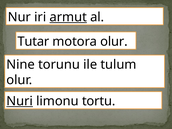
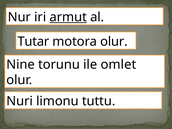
tulum: tulum -> omlet
Nuri underline: present -> none
tortu: tortu -> tuttu
